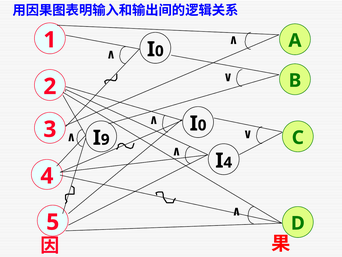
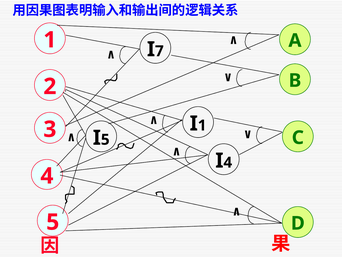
0 at (159, 51): 0 -> 7
0 at (202, 125): 0 -> 1
9 at (105, 139): 9 -> 5
